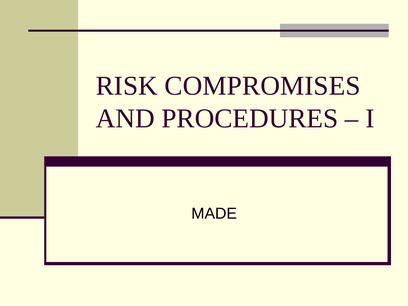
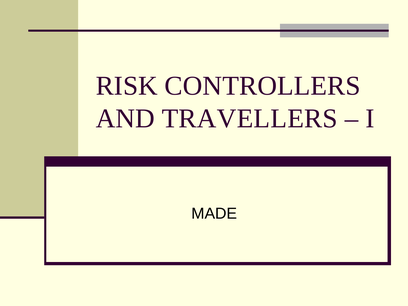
COMPROMISES: COMPROMISES -> CONTROLLERS
PROCEDURES: PROCEDURES -> TRAVELLERS
